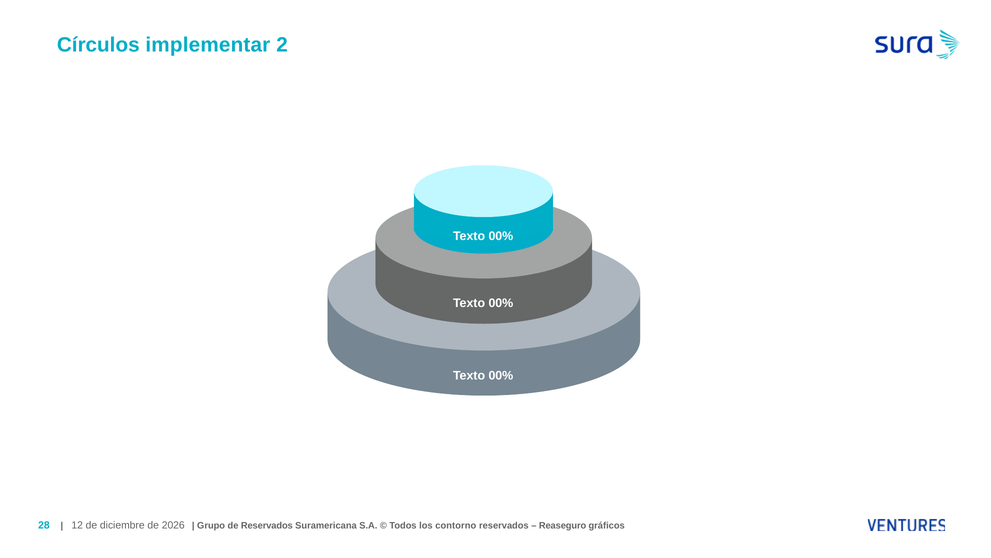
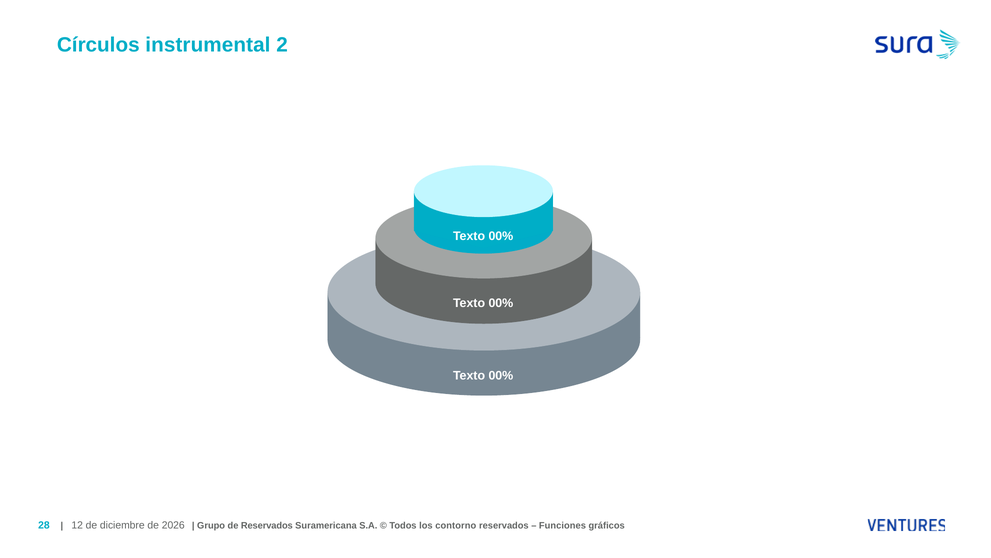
implementar: implementar -> instrumental
Reaseguro: Reaseguro -> Funciones
